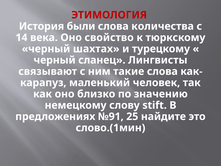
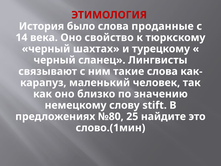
были: были -> было
количества: количества -> проданные
№91: №91 -> №80
